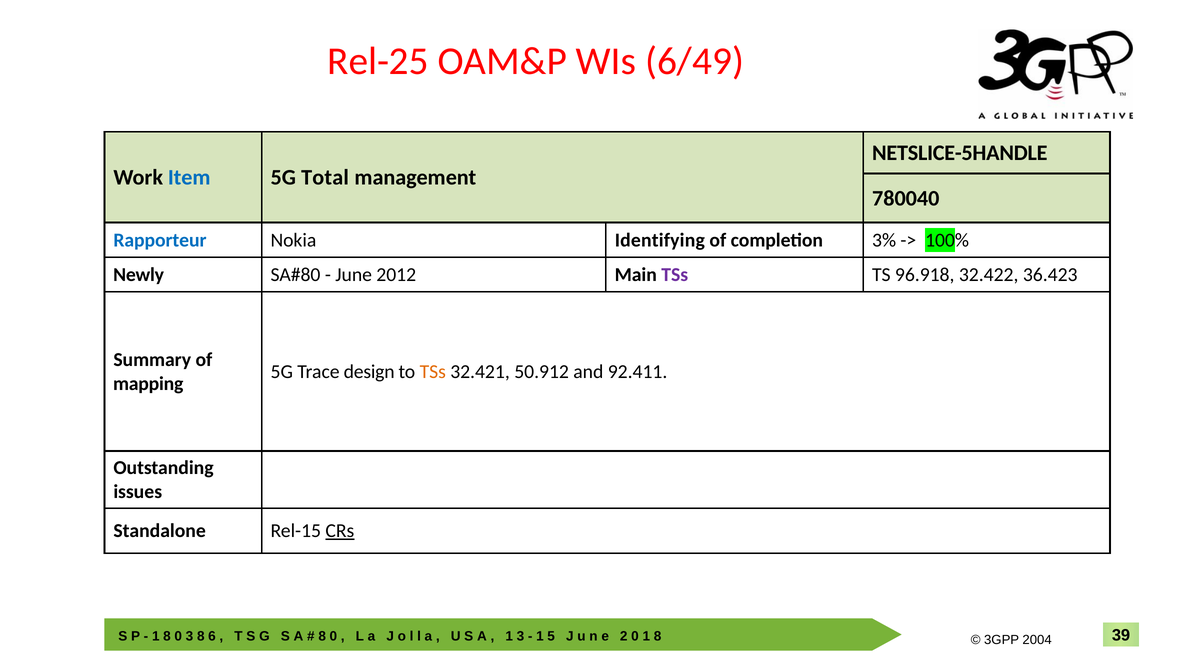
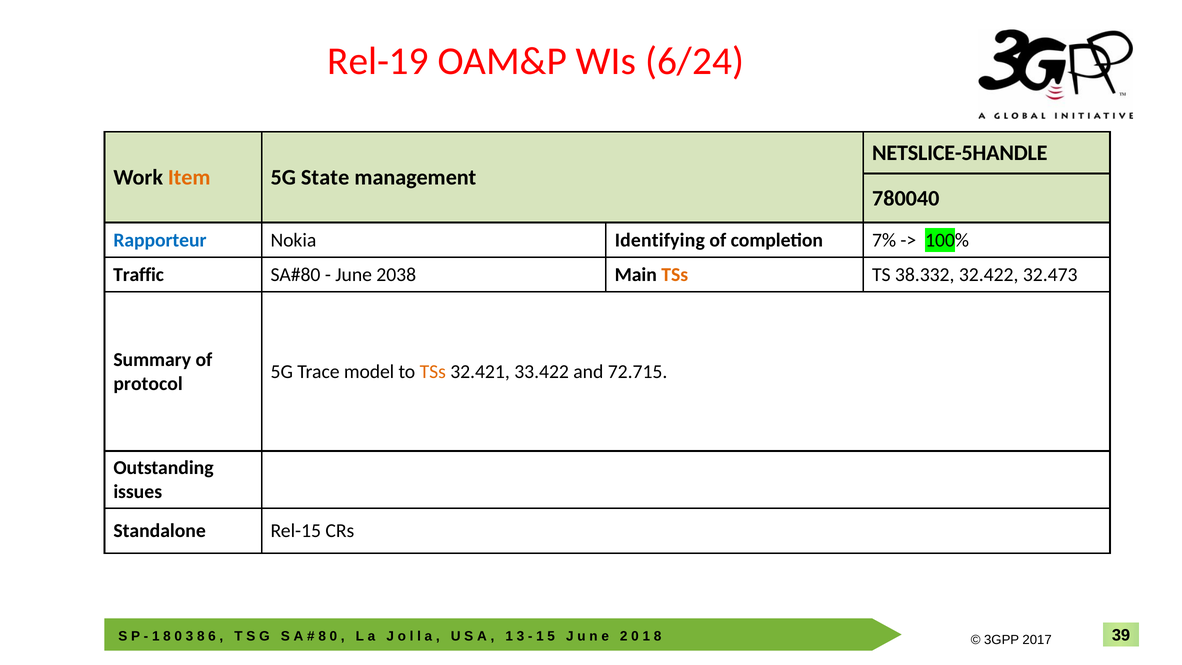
Rel-25: Rel-25 -> Rel-19
6/49: 6/49 -> 6/24
Item colour: blue -> orange
Total: Total -> State
3%: 3% -> 7%
Newly: Newly -> Traffic
June 2012: 2012 -> 2038
TSs at (675, 275) colour: purple -> orange
96.918: 96.918 -> 38.332
36.423: 36.423 -> 32.473
design: design -> model
50.912: 50.912 -> 33.422
92.411: 92.411 -> 72.715
mapping: mapping -> protocol
CRs underline: present -> none
2004: 2004 -> 2017
